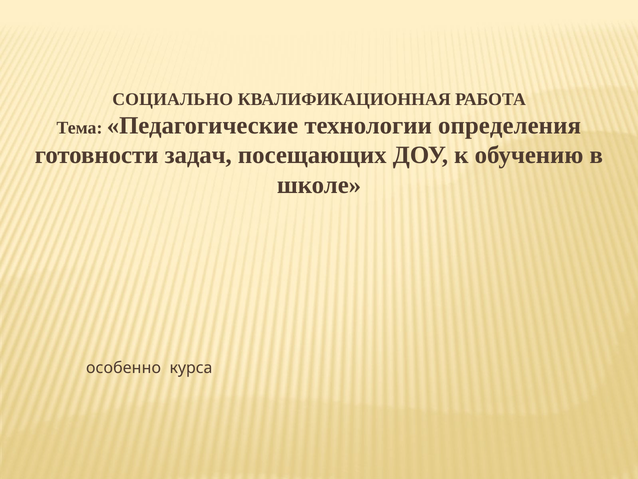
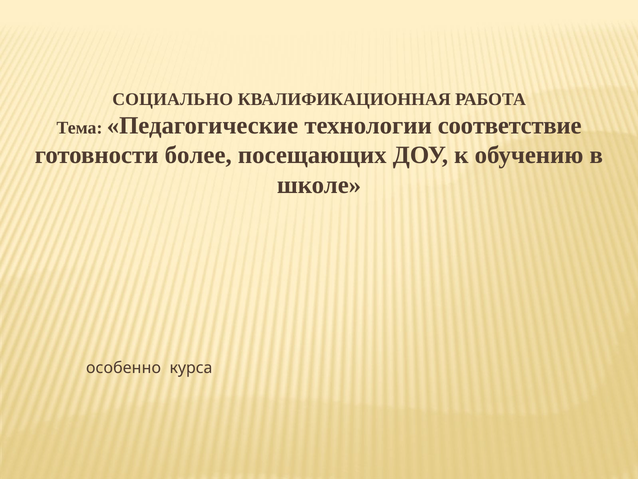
определения: определения -> соответствие
задач: задач -> более
